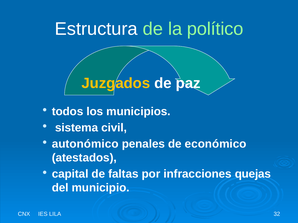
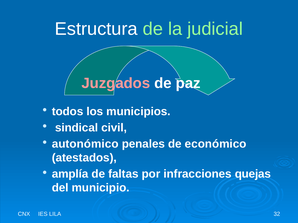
político: político -> judicial
Juzgados colour: yellow -> pink
sistema: sistema -> sindical
capital: capital -> amplía
